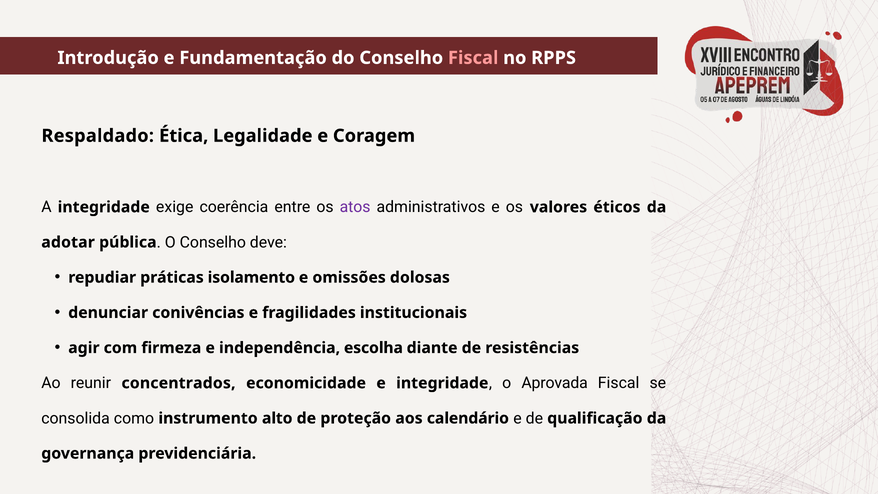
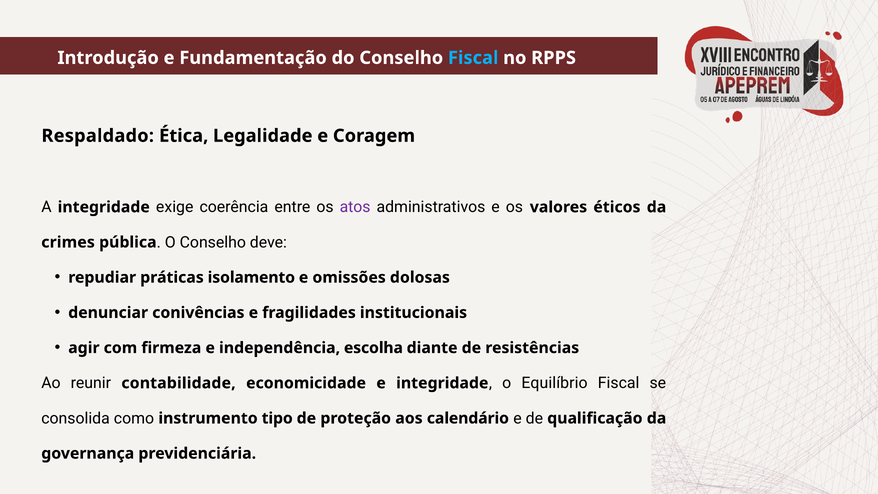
Fiscal at (473, 58) colour: pink -> light blue
adotar: adotar -> crimes
concentrados: concentrados -> contabilidade
Aprovada: Aprovada -> Equilíbrio
alto: alto -> tipo
